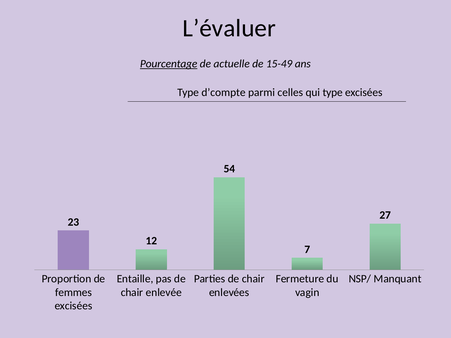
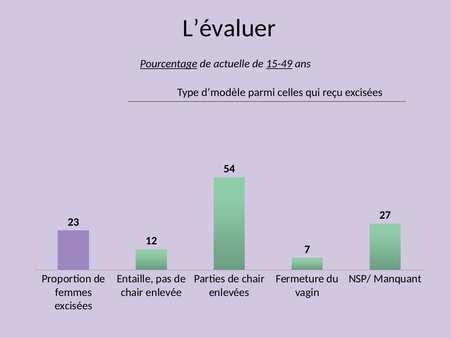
15-49 underline: none -> present
d’compte: d’compte -> d’modèle
qui type: type -> reçu
